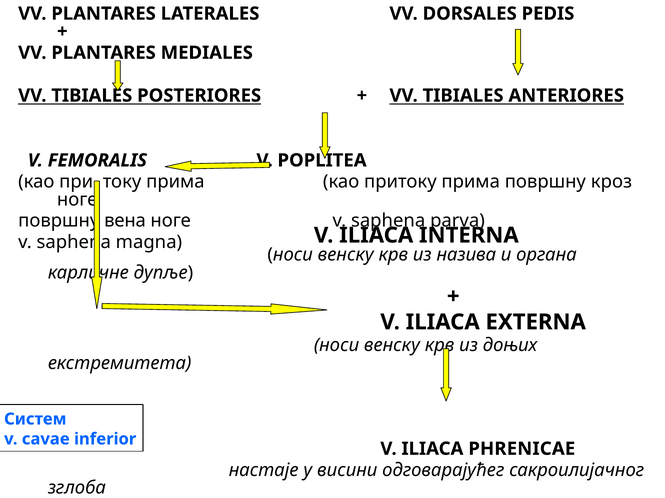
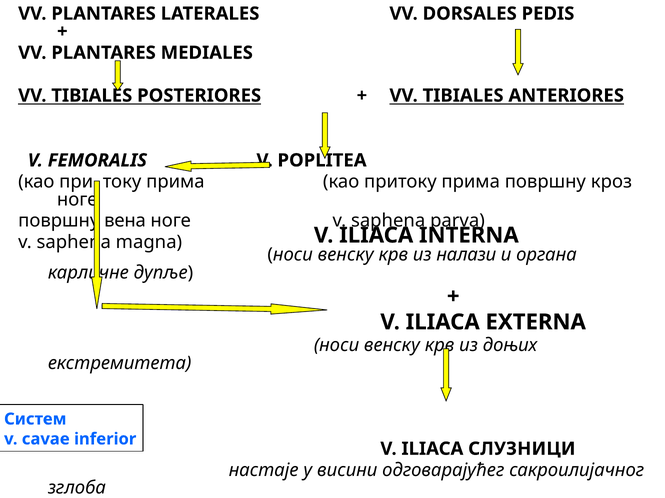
назива: назива -> налази
PHRENICAE: PHRENICAE -> СЛУЗНИЦИ
